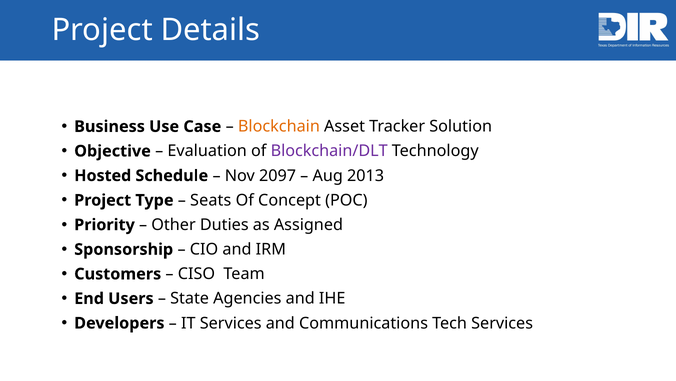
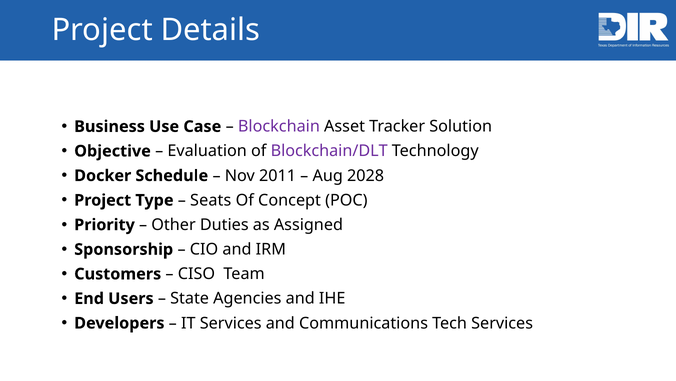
Blockchain colour: orange -> purple
Hosted: Hosted -> Docker
2097: 2097 -> 2011
2013: 2013 -> 2028
